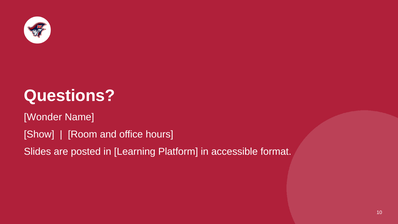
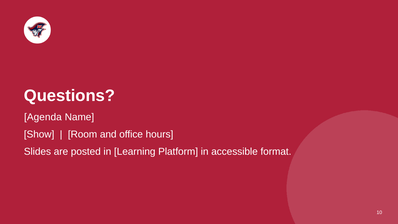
Wonder: Wonder -> Agenda
